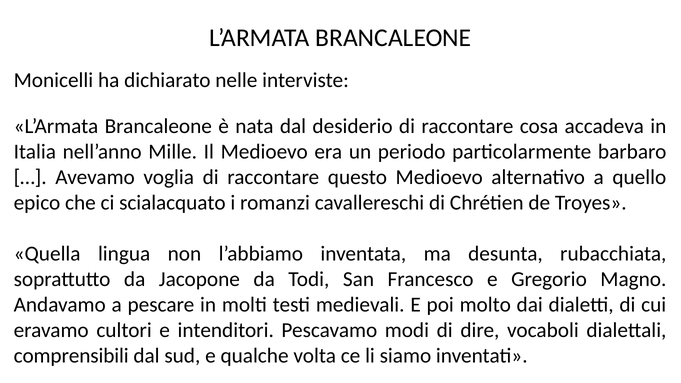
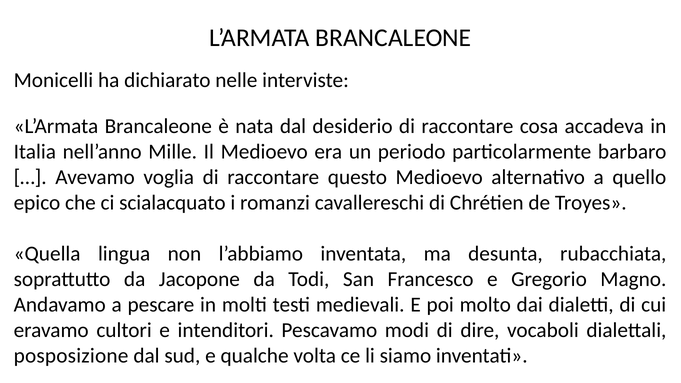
comprensibili: comprensibili -> posposizione
